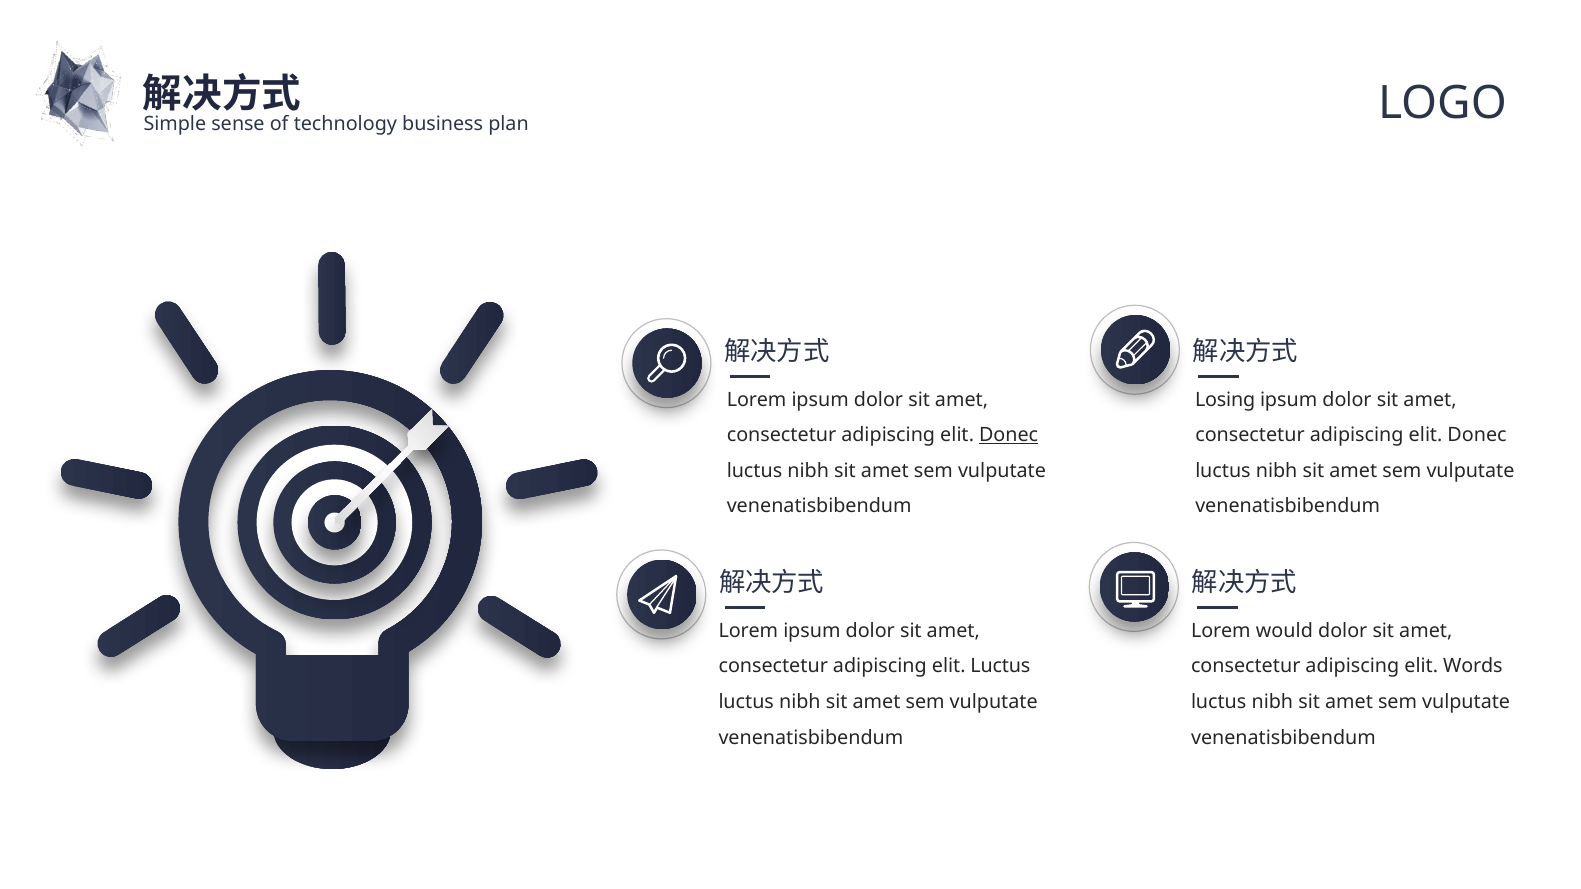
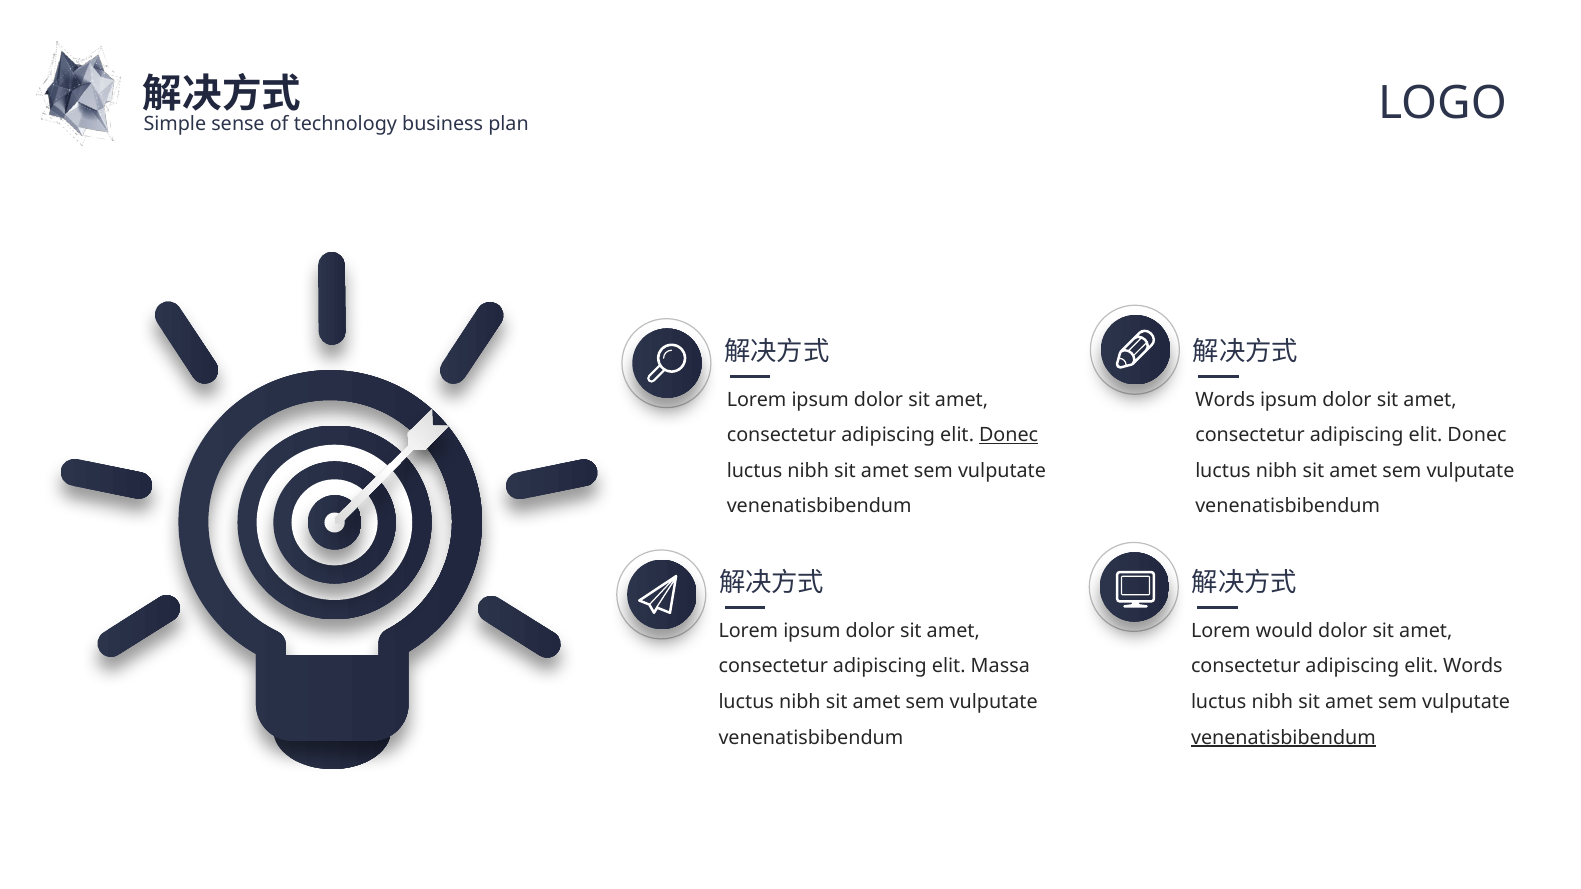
Losing at (1225, 400): Losing -> Words
elit Luctus: Luctus -> Massa
venenatisbibendum at (1283, 738) underline: none -> present
